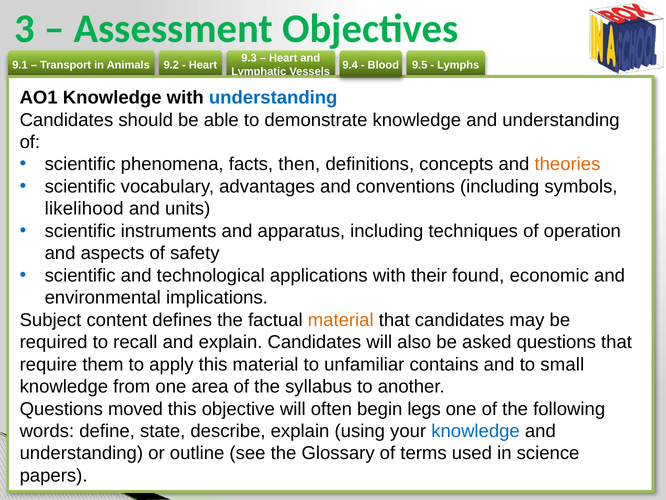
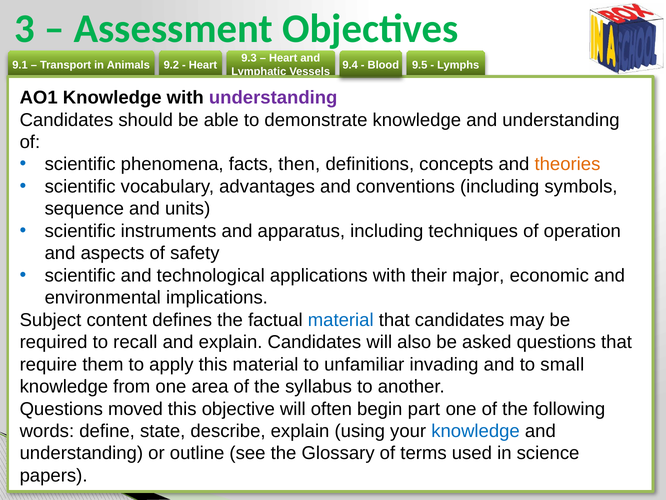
understanding at (273, 98) colour: blue -> purple
likelihood: likelihood -> sequence
found: found -> major
material at (341, 320) colour: orange -> blue
contains: contains -> invading
legs: legs -> part
